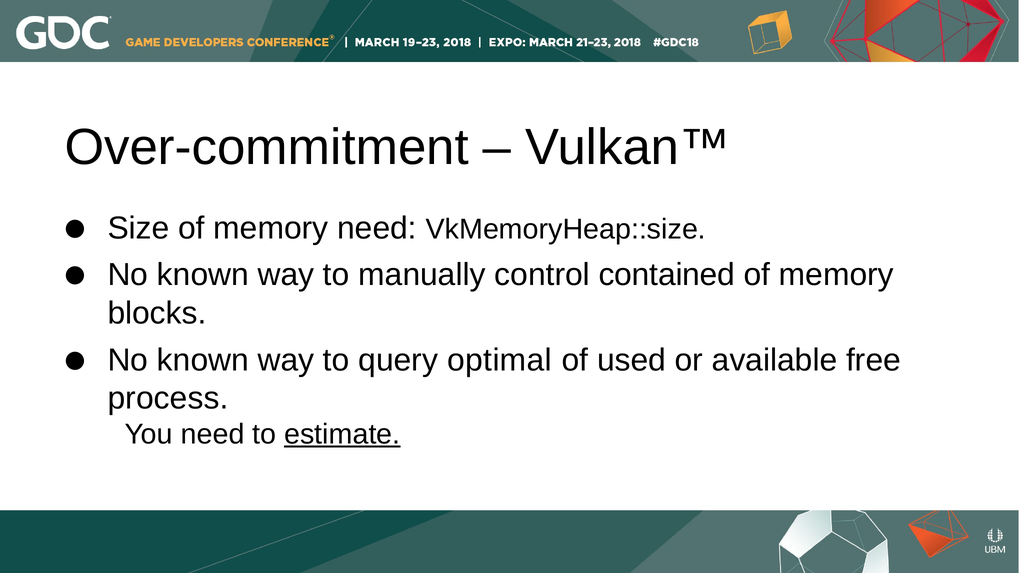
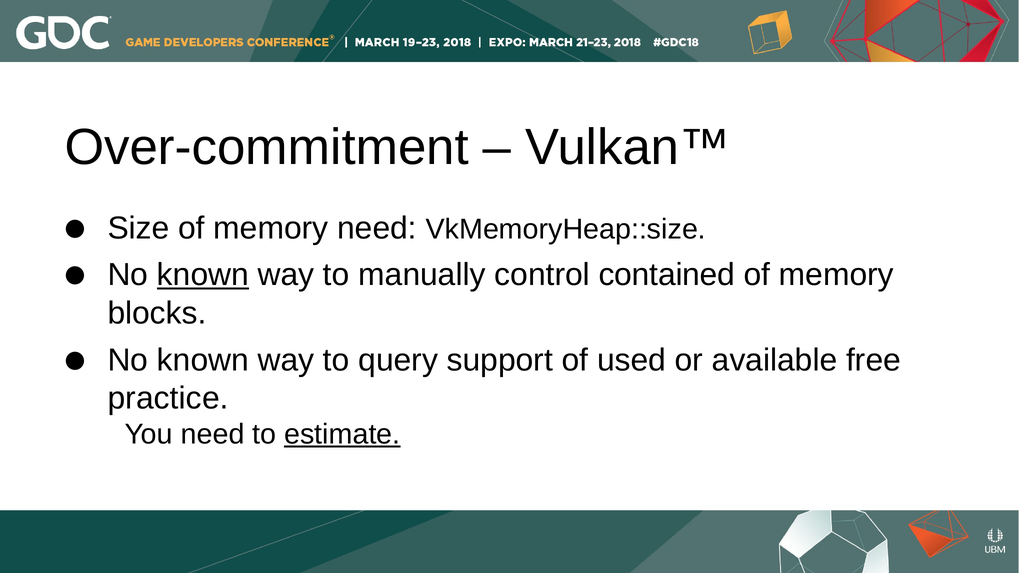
known at (203, 275) underline: none -> present
optimal: optimal -> support
process: process -> practice
